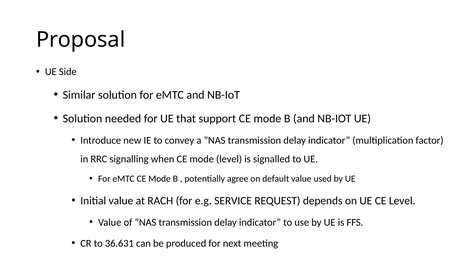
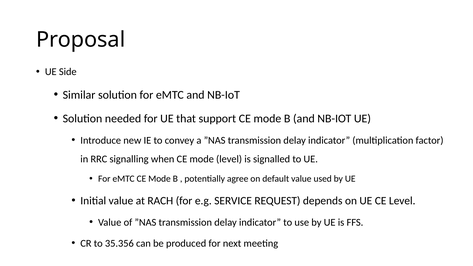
36.631: 36.631 -> 35.356
